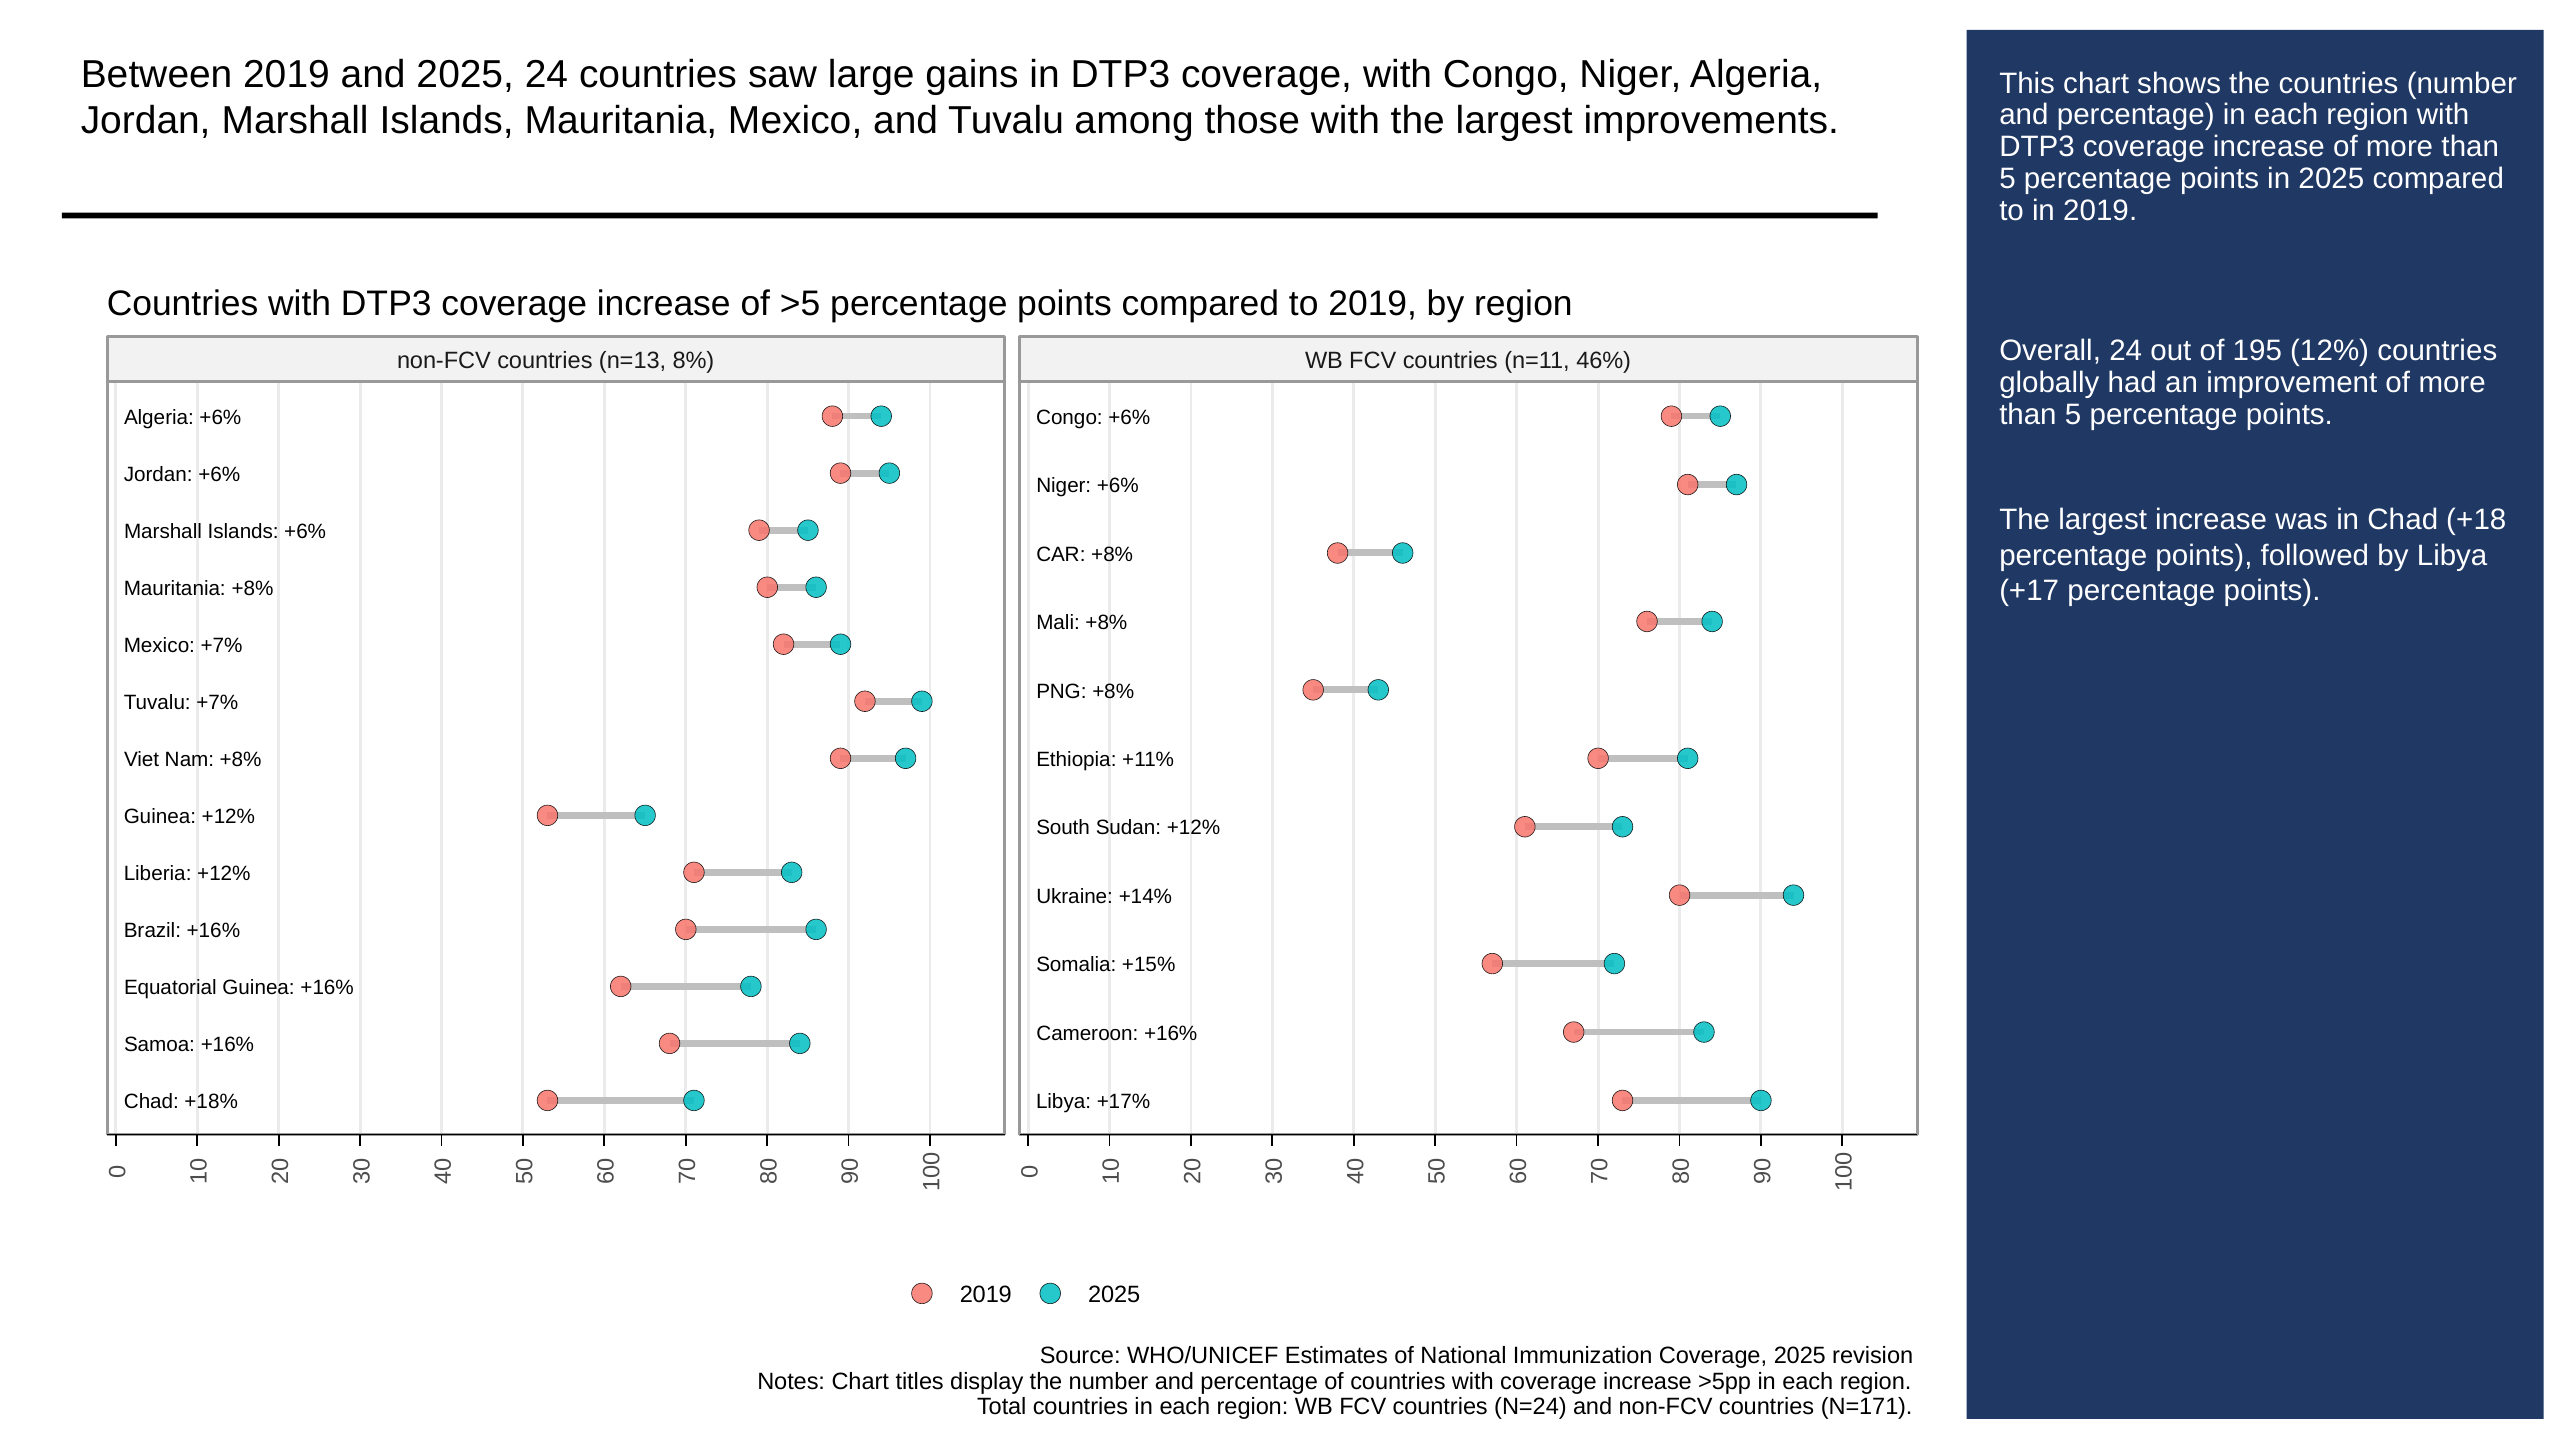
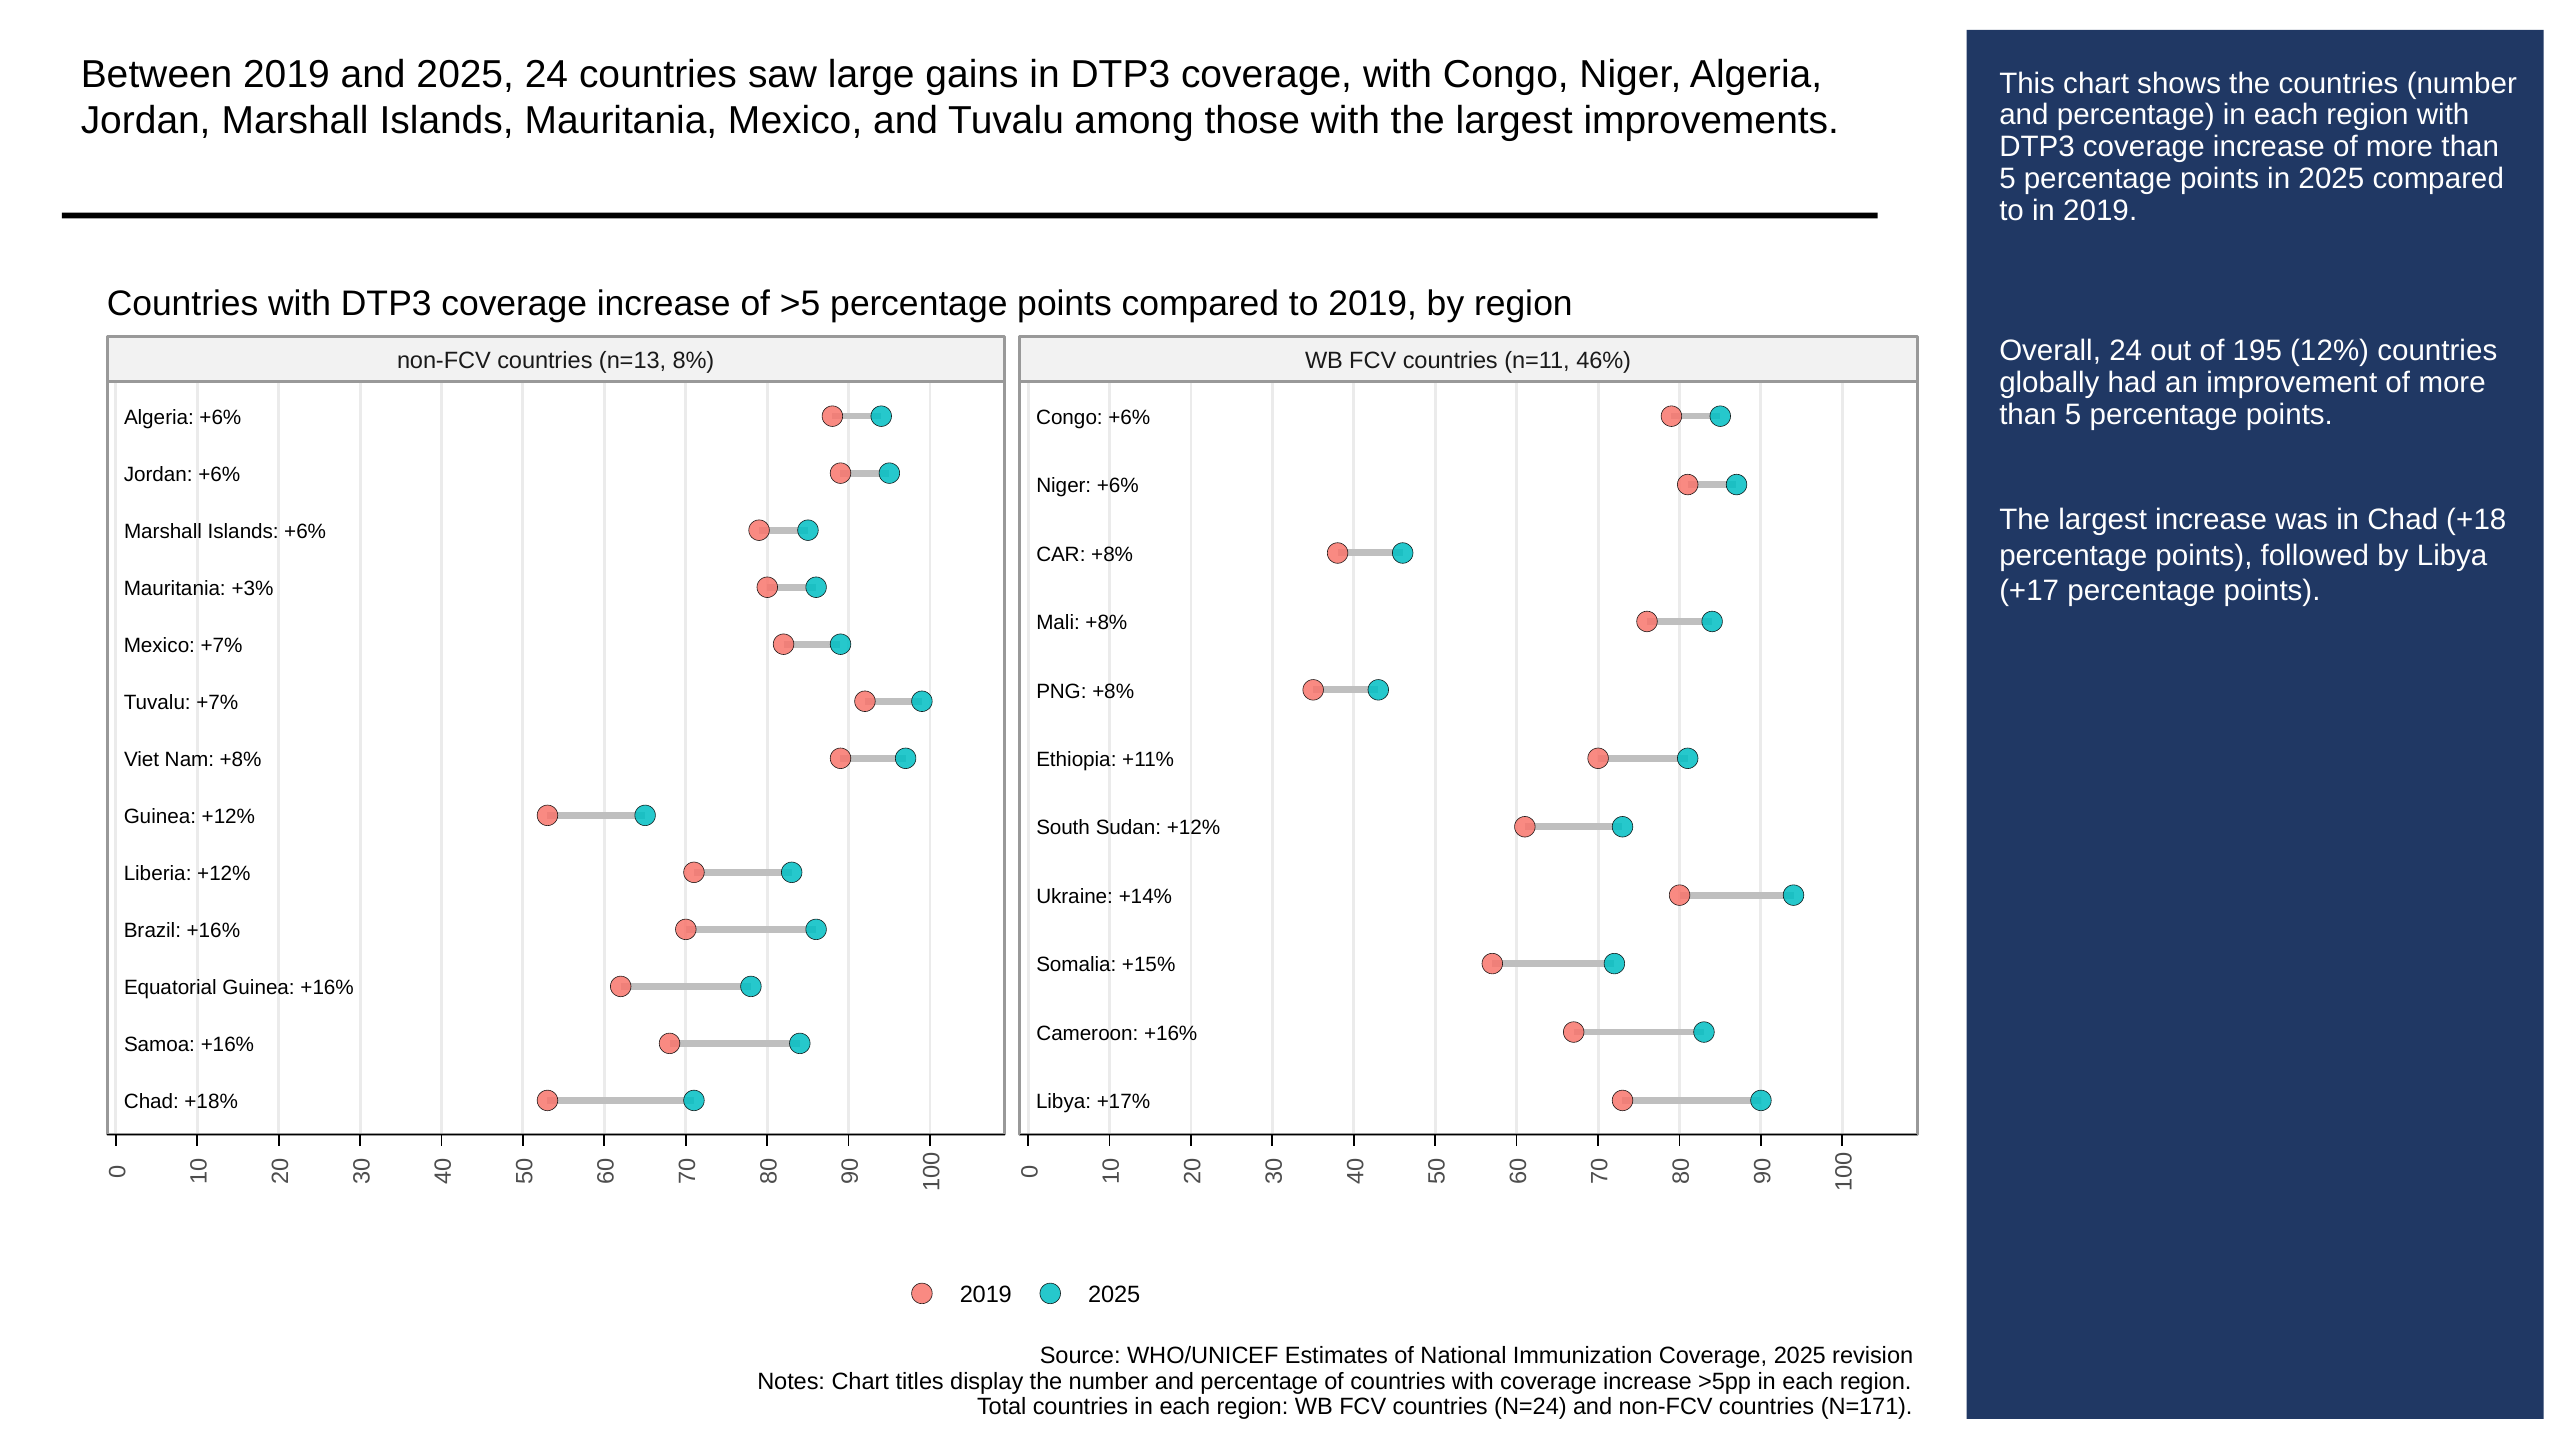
Mauritania +8%: +8% -> +3%
